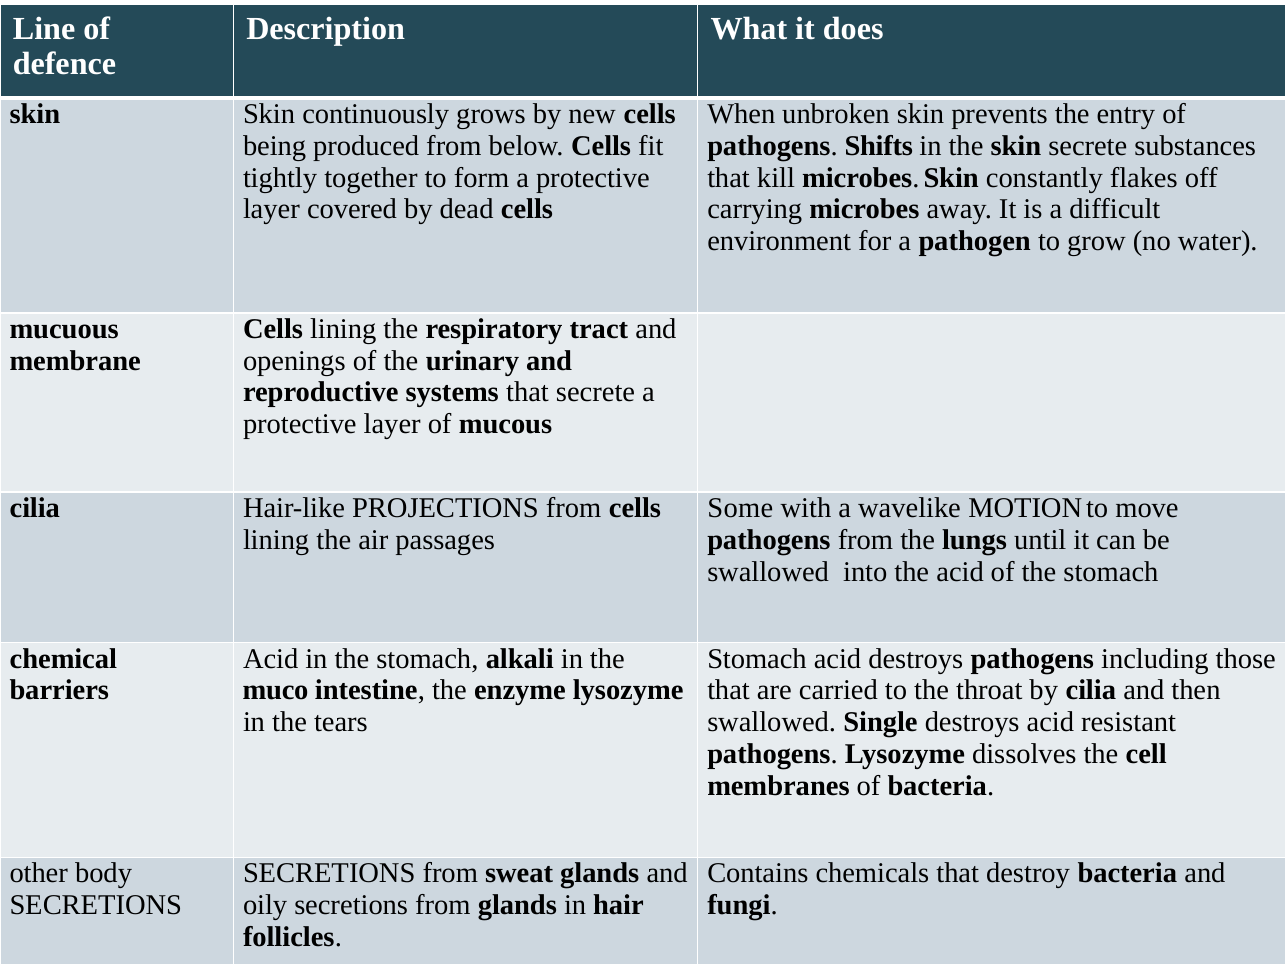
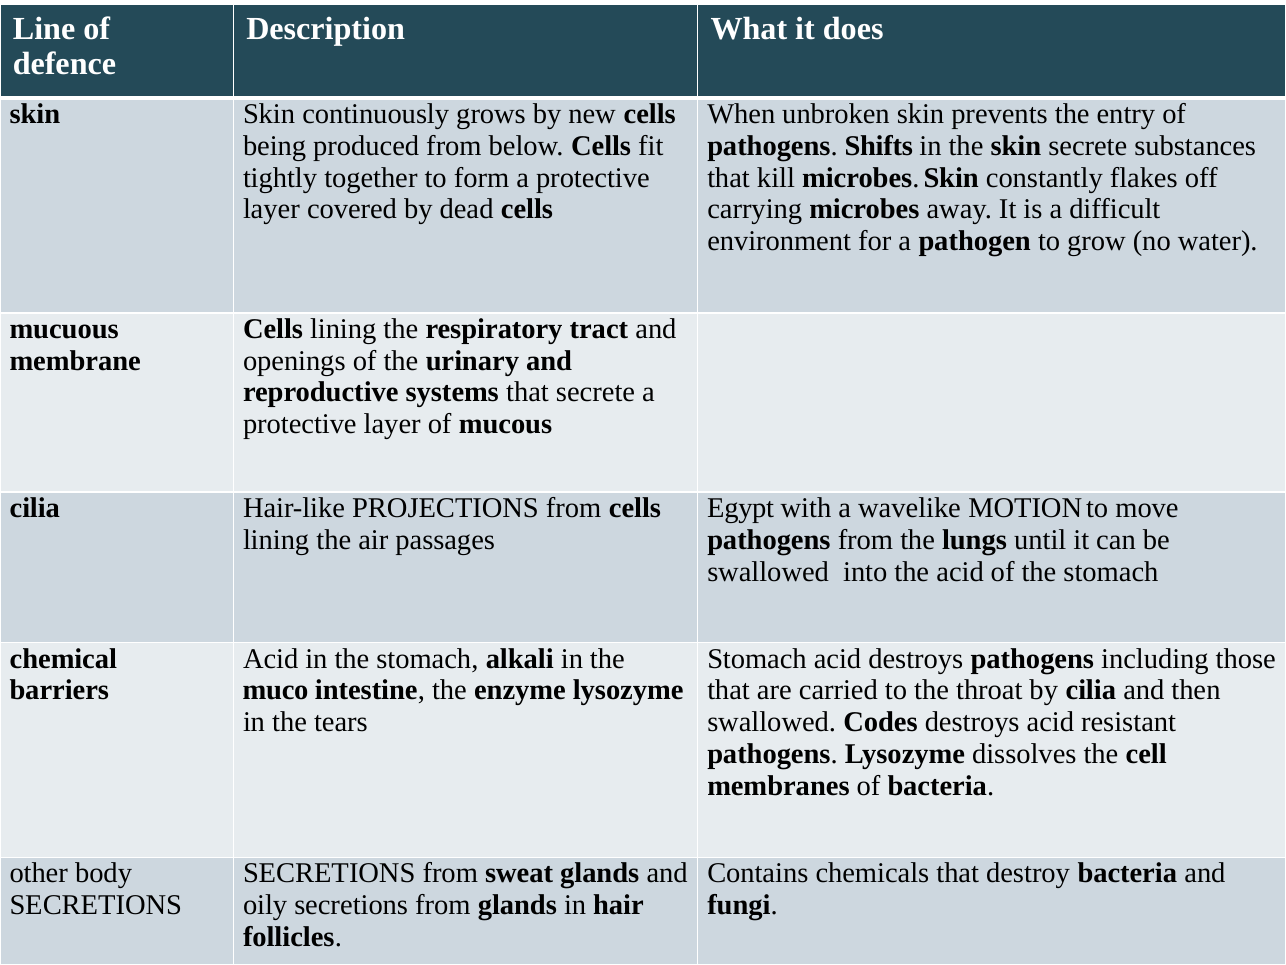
Some: Some -> Egypt
Single: Single -> Codes
